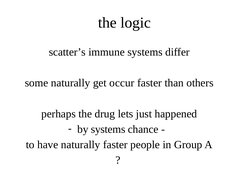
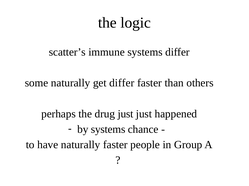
get occur: occur -> differ
drug lets: lets -> just
